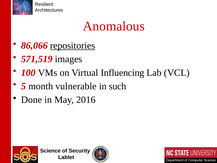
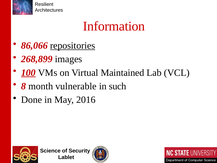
Anomalous: Anomalous -> Information
571,519: 571,519 -> 268,899
100 underline: none -> present
Influencing: Influencing -> Maintained
5: 5 -> 8
